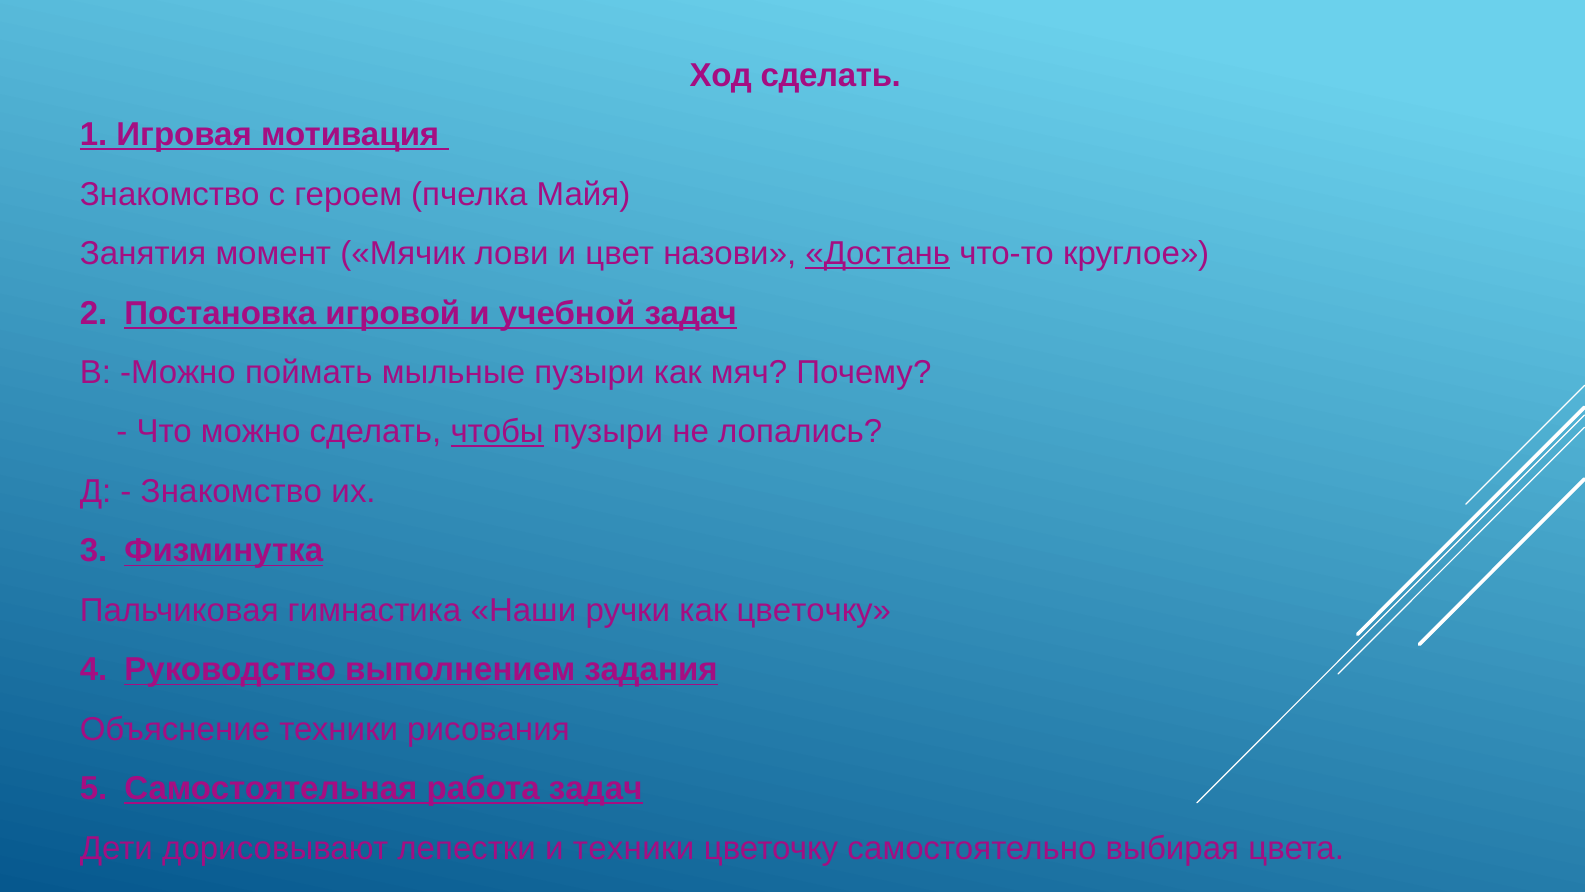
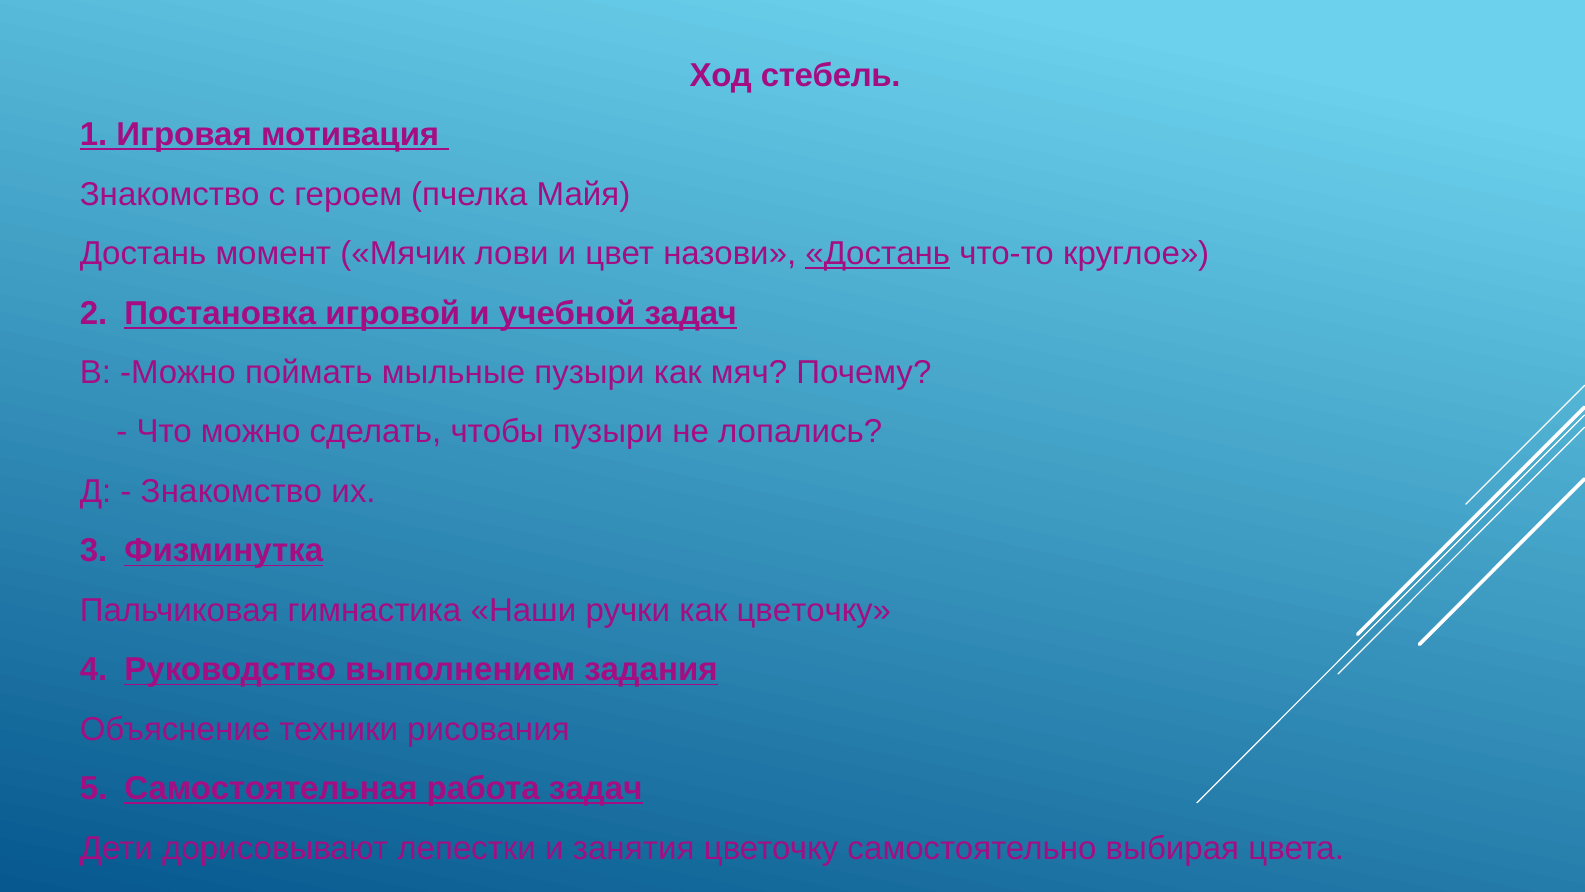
Ход сделать: сделать -> стебель
Занятия at (143, 254): Занятия -> Достань
чтобы underline: present -> none
и техники: техники -> занятия
